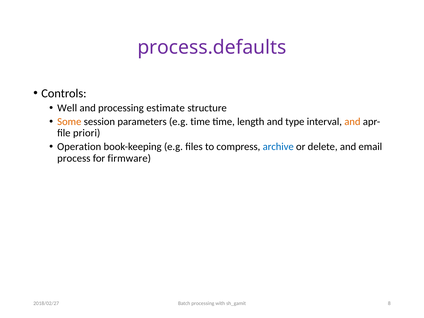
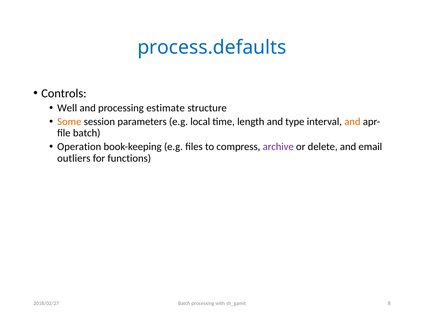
process.defaults colour: purple -> blue
e.g time: time -> local
priori at (87, 133): priori -> batch
archive colour: blue -> purple
process: process -> outliers
firmware: firmware -> functions
